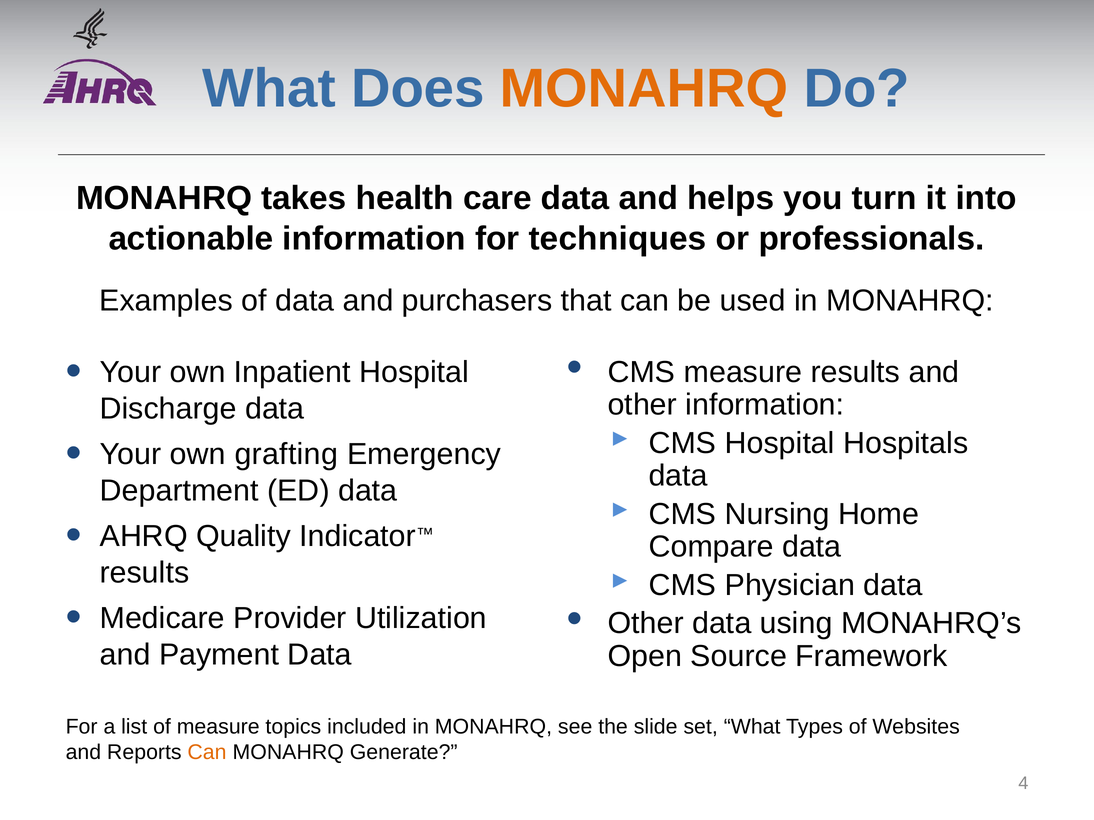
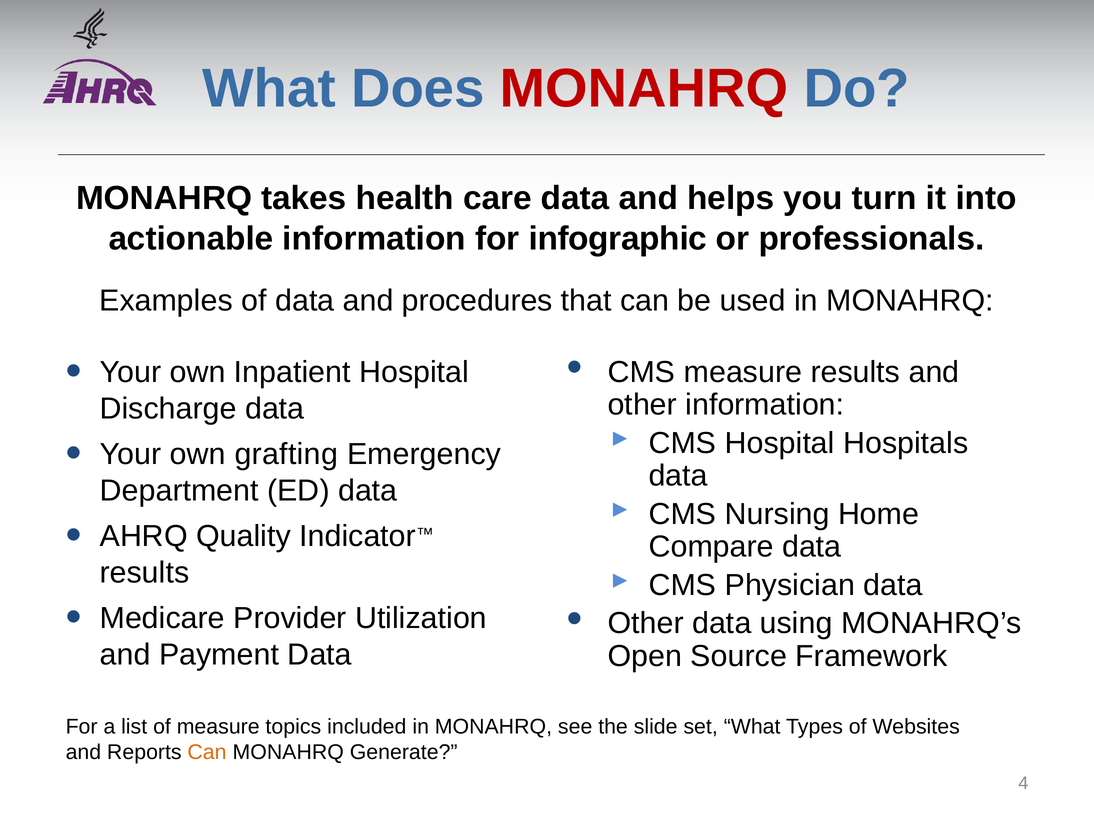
MONAHRQ at (644, 89) colour: orange -> red
techniques: techniques -> infographic
purchasers: purchasers -> procedures
